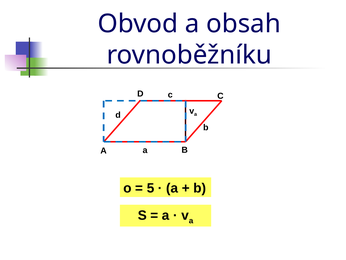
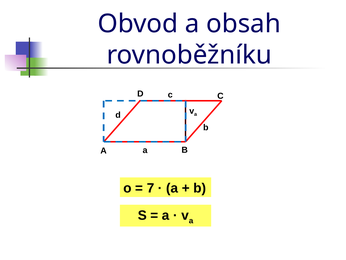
5: 5 -> 7
